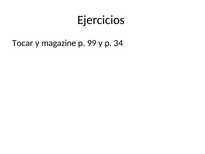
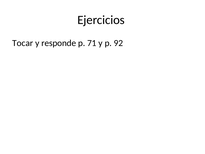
magazine: magazine -> responde
99: 99 -> 71
34: 34 -> 92
